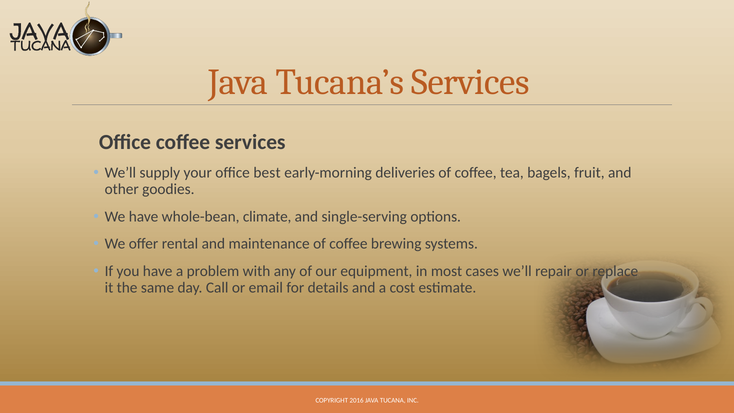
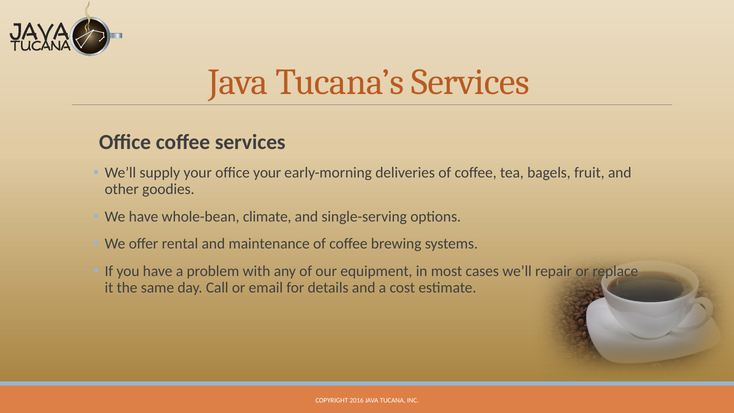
office best: best -> your
